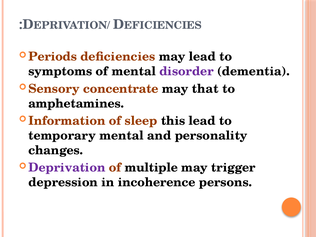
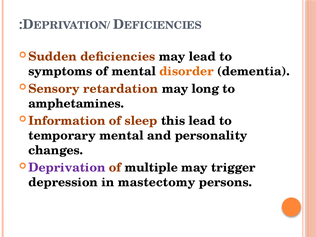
Periods: Periods -> Sudden
disorder colour: purple -> orange
concentrate: concentrate -> retardation
that: that -> long
incoherence: incoherence -> mastectomy
